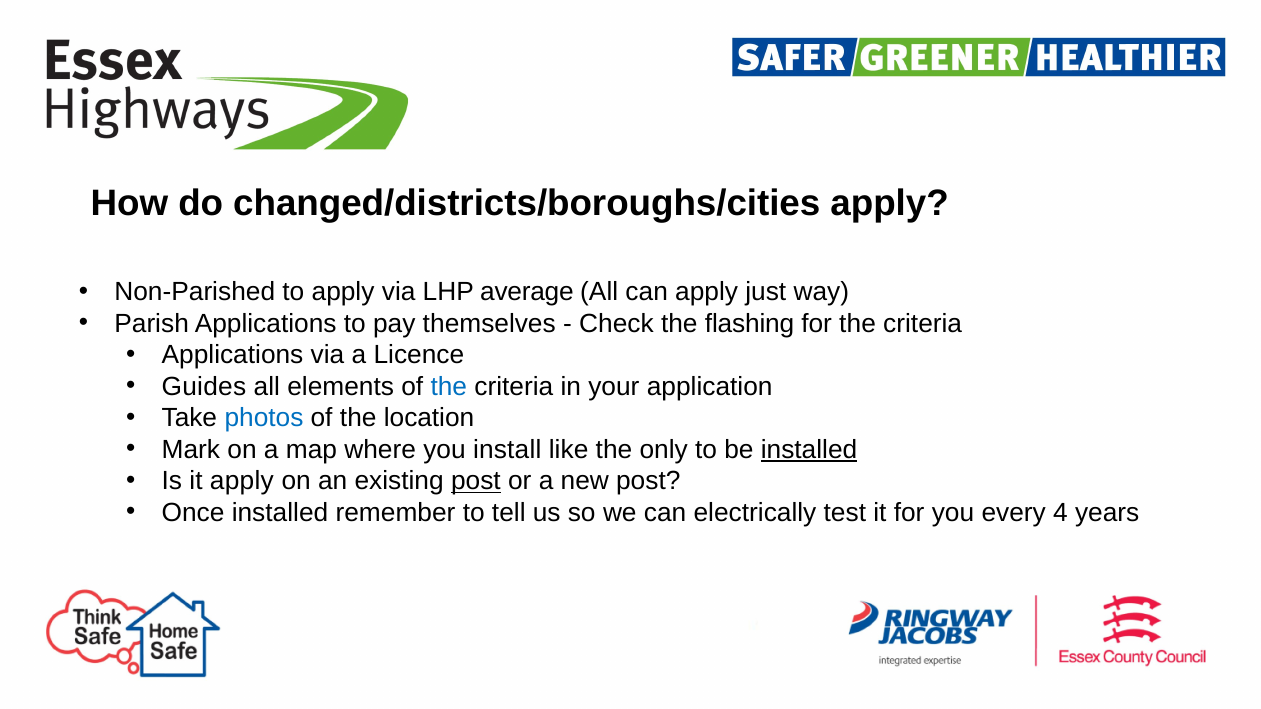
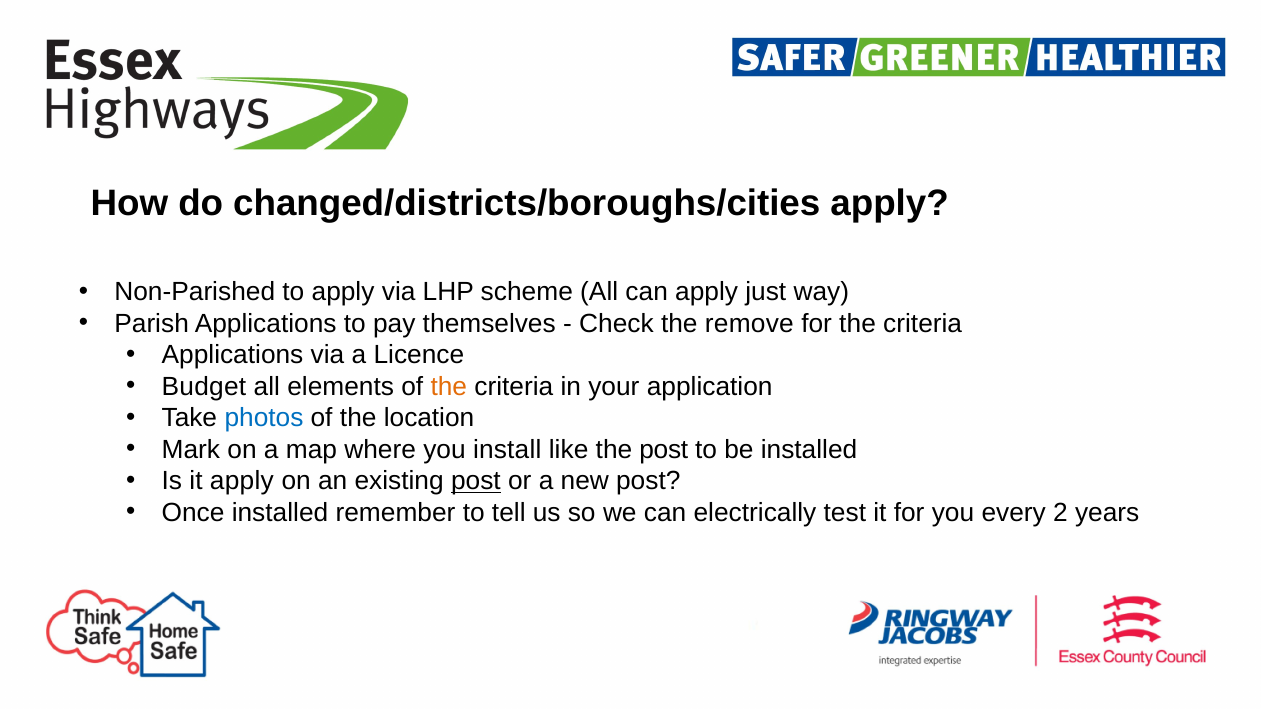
average: average -> scheme
flashing: flashing -> remove
Guides: Guides -> Budget
the at (449, 387) colour: blue -> orange
the only: only -> post
installed at (809, 450) underline: present -> none
4: 4 -> 2
